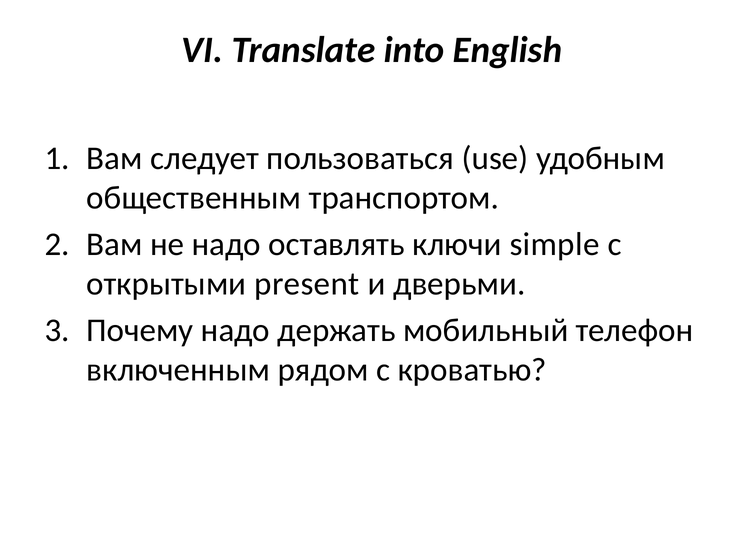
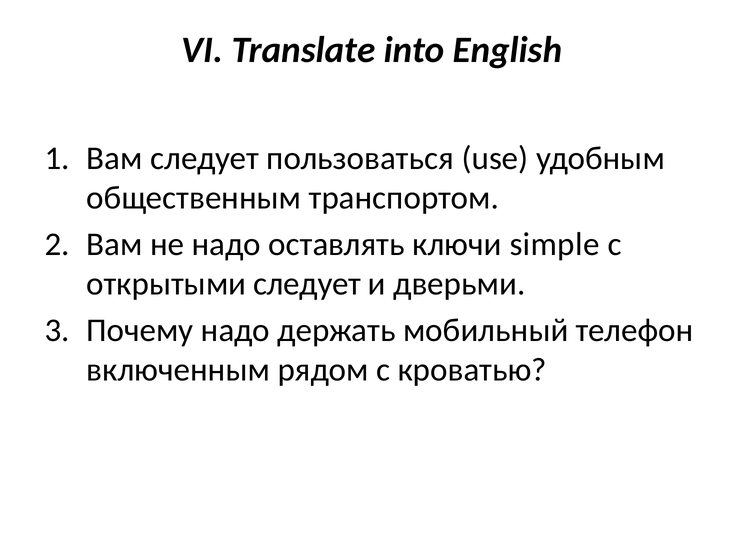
открытыми present: present -> следует
